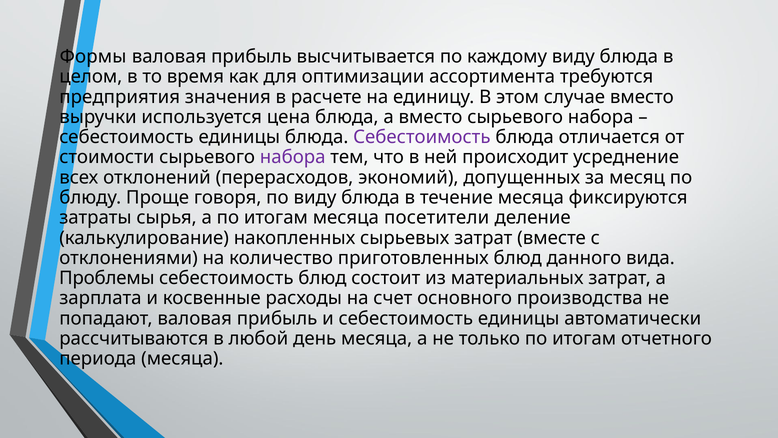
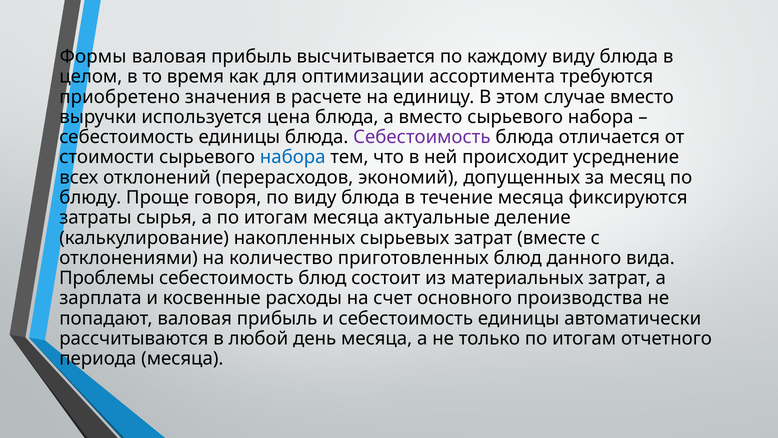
предприятия: предприятия -> приобретено
набора at (293, 157) colour: purple -> blue
посетители: посетители -> актуальные
